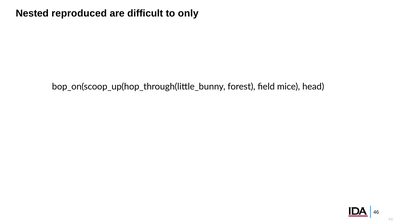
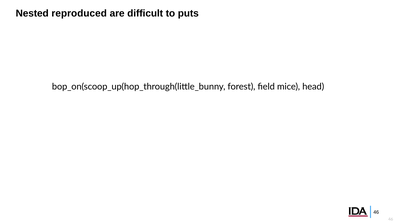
only: only -> puts
